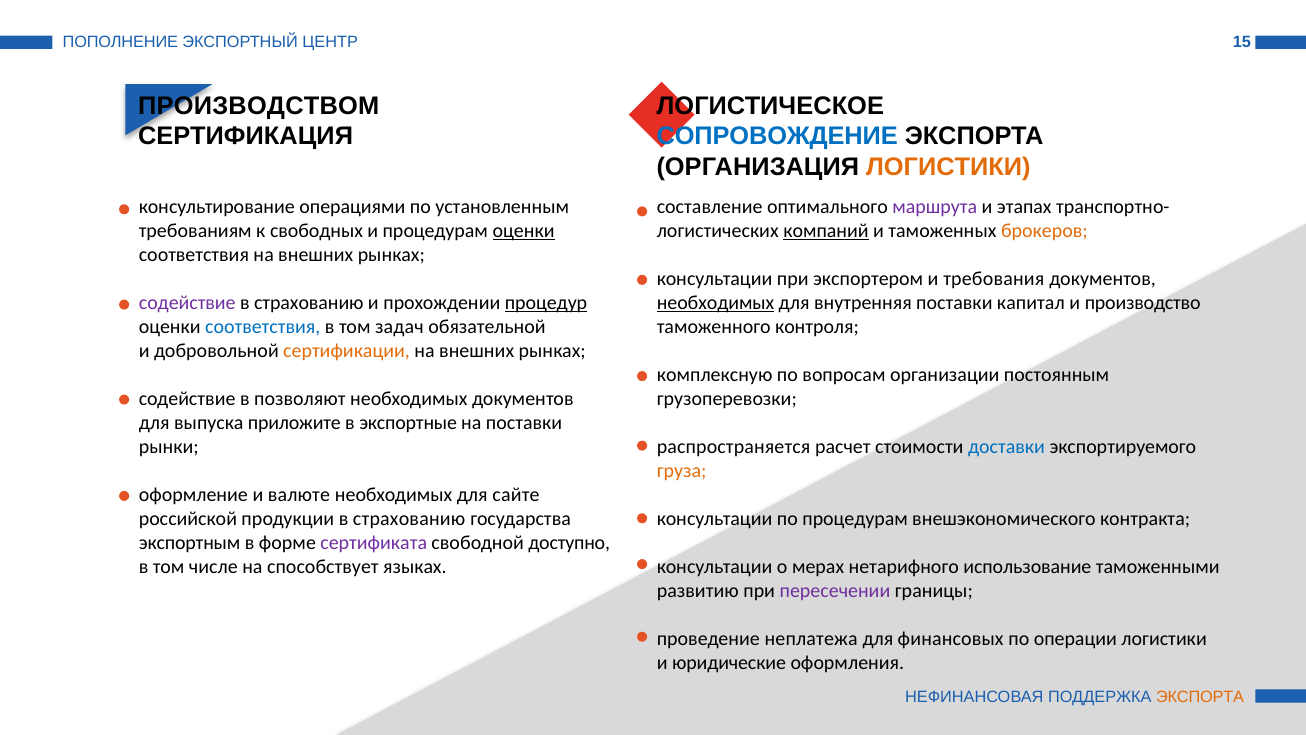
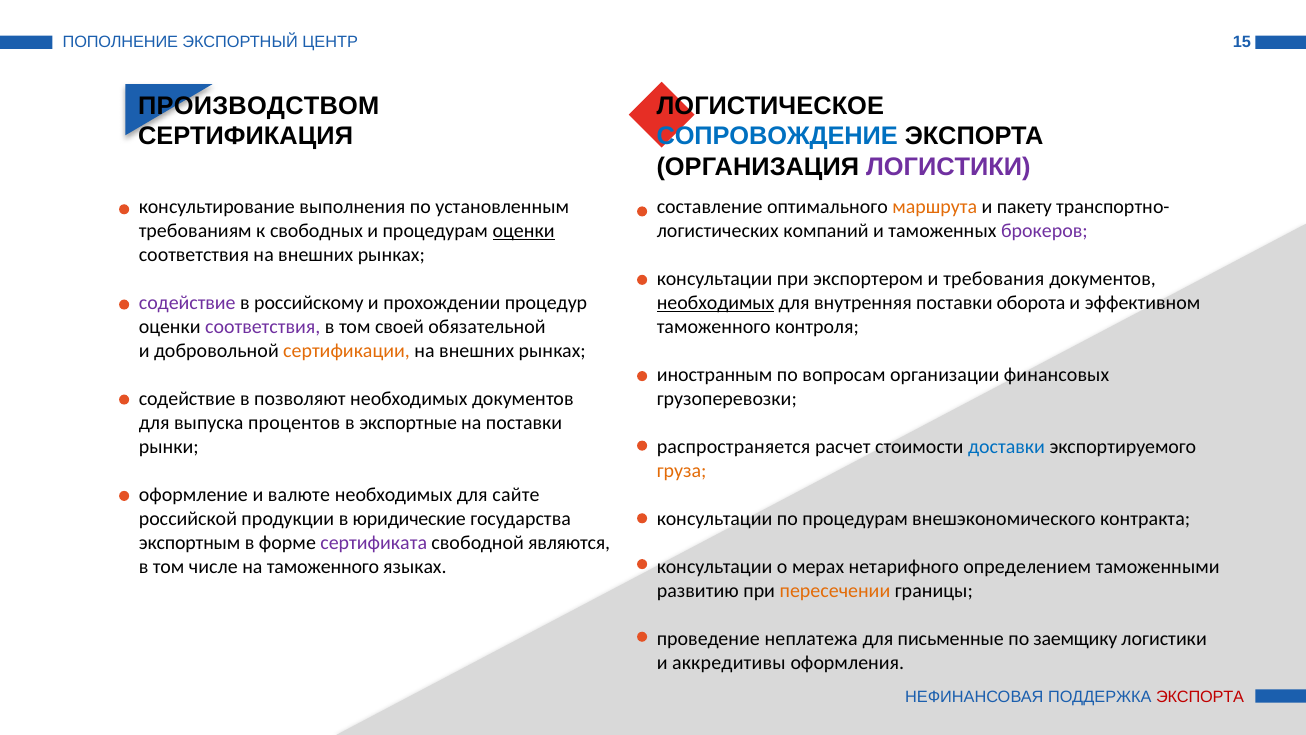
ЛОГИСТИКИ at (948, 167) colour: orange -> purple
операциями: операциями -> выполнения
маршрута colour: purple -> orange
этапах: этапах -> пакету
компаний underline: present -> none
брокеров colour: orange -> purple
страхованию at (309, 303): страхованию -> российскому
процедур underline: present -> none
капитал: капитал -> оборота
производство: производство -> эффективном
соответствия at (263, 327) colour: blue -> purple
задач: задач -> своей
комплексную: комплексную -> иностранным
постоянным: постоянным -> финансовых
приложите: приложите -> процентов
продукции в страхованию: страхованию -> юридические
доступно: доступно -> являются
на способствует: способствует -> таможенного
использование: использование -> определением
пересечении colour: purple -> orange
финансовых: финансовых -> письменные
операции: операции -> заемщику
юридические: юридические -> аккредитивы
ЭКСПОРТА at (1200, 697) colour: orange -> red
